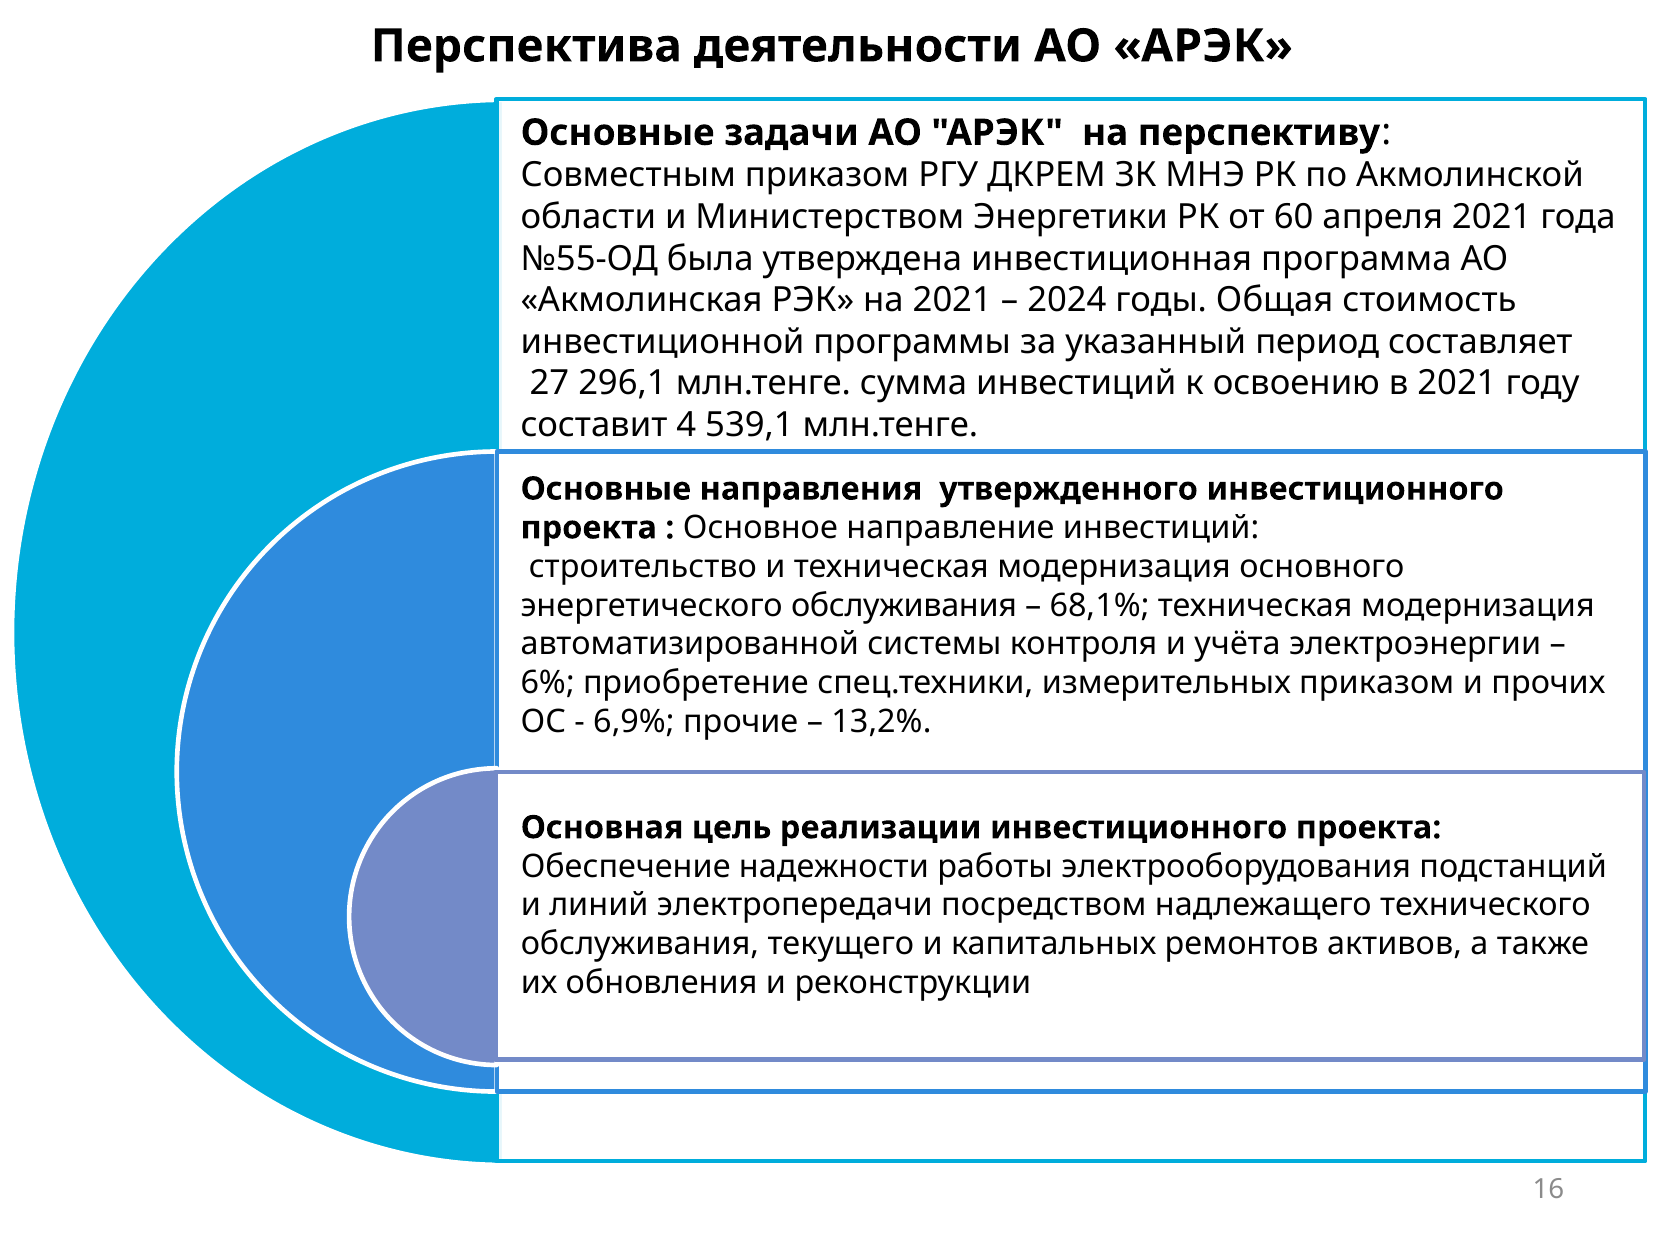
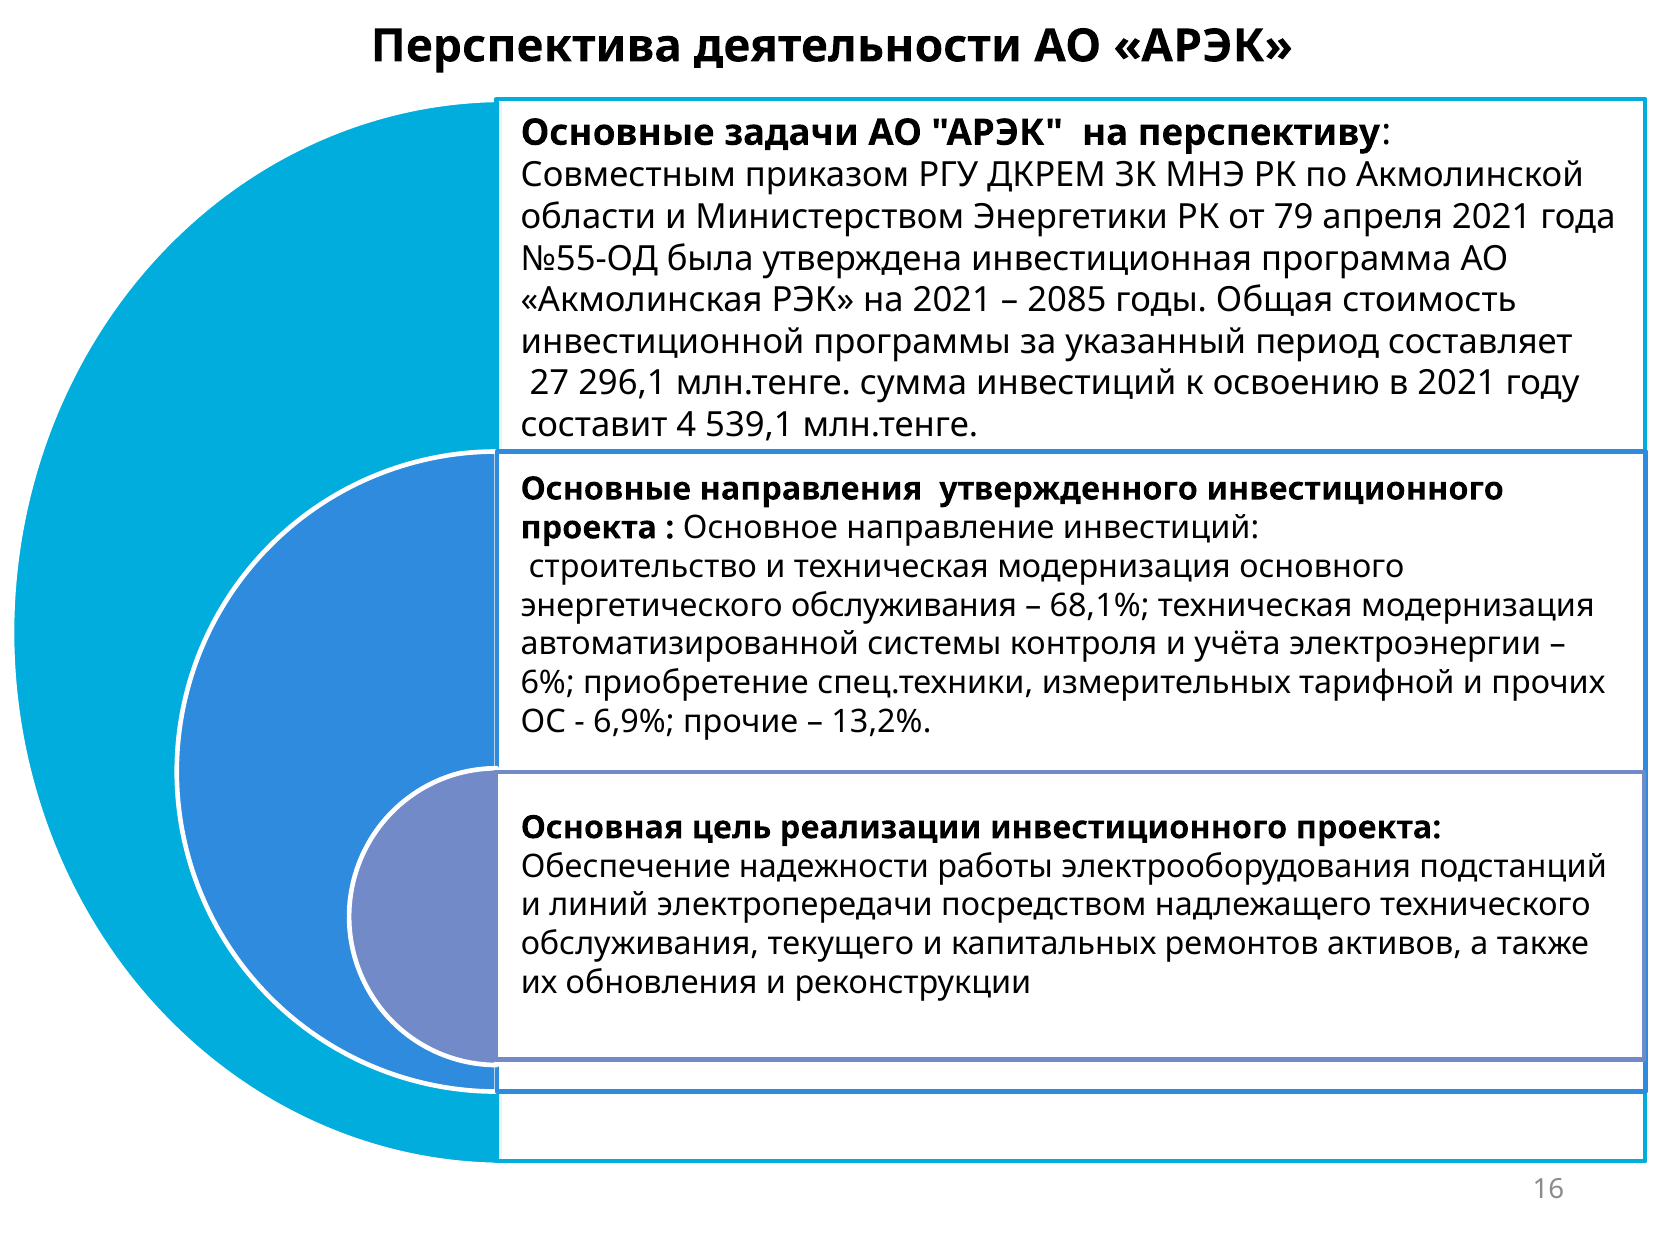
60: 60 -> 79
2024: 2024 -> 2085
измерительных приказом: приказом -> тарифной
